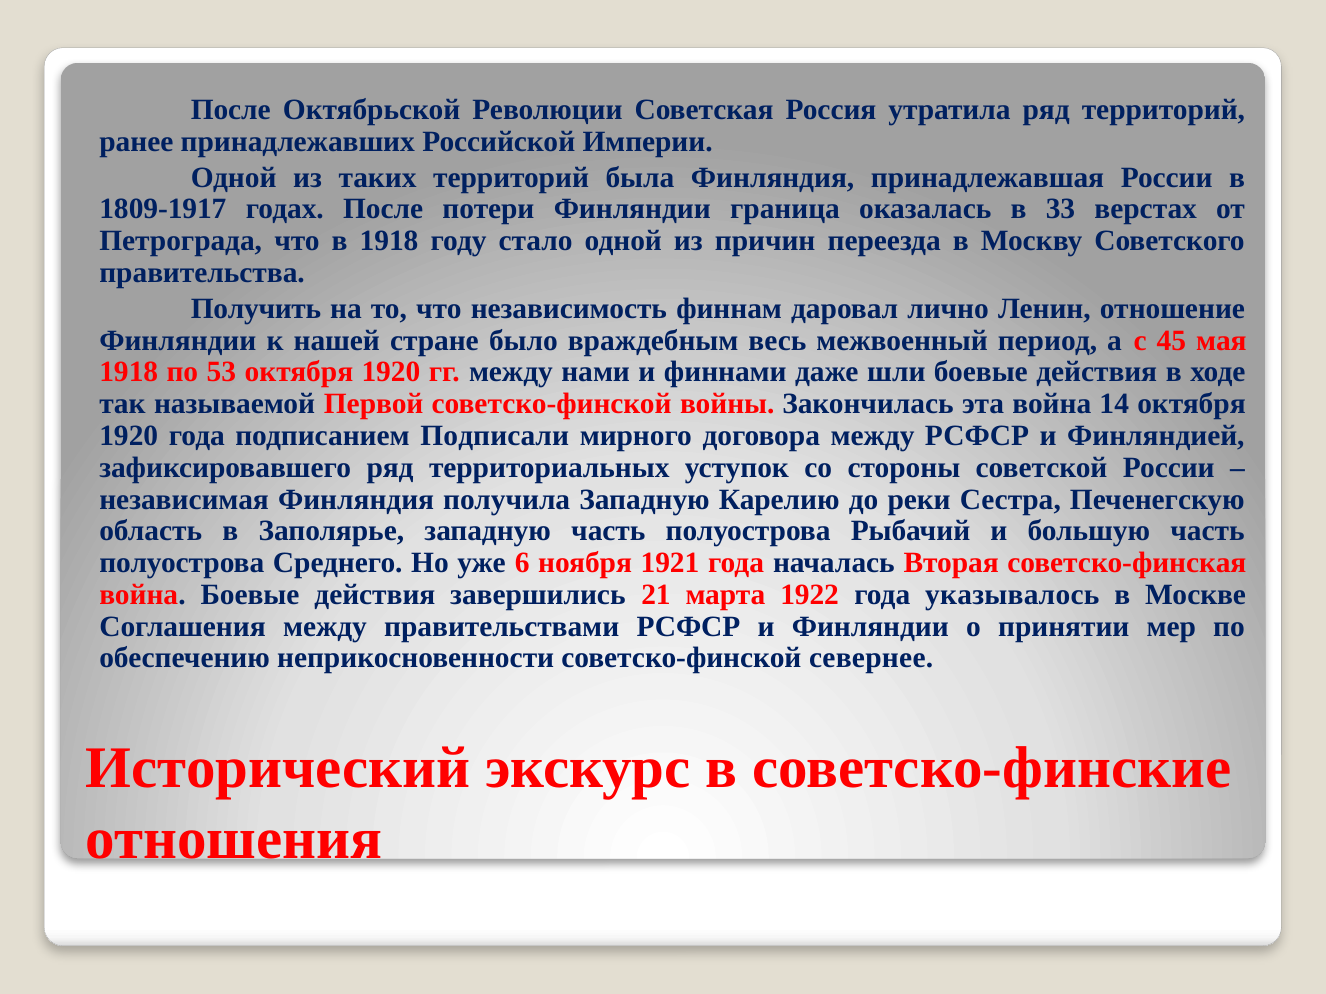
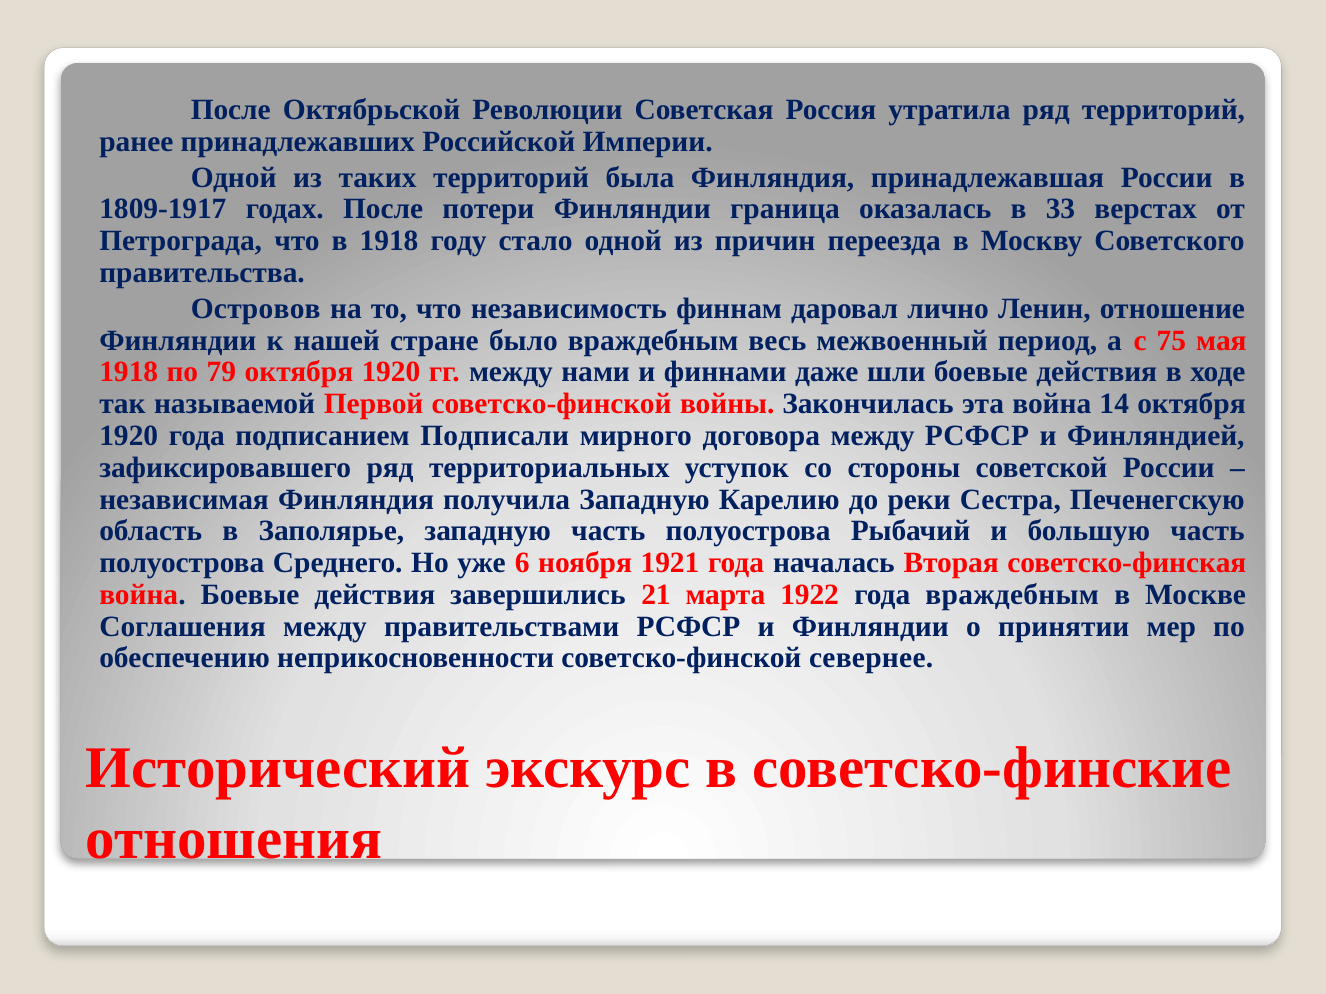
Получить: Получить -> Островов
45: 45 -> 75
53: 53 -> 79
года указывалось: указывалось -> враждебным
